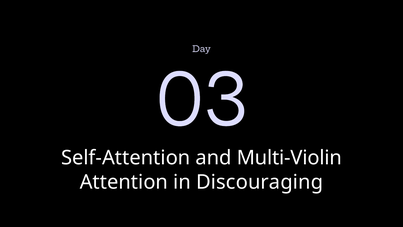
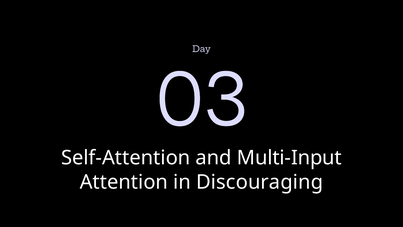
Multi-Violin: Multi-Violin -> Multi-Input
